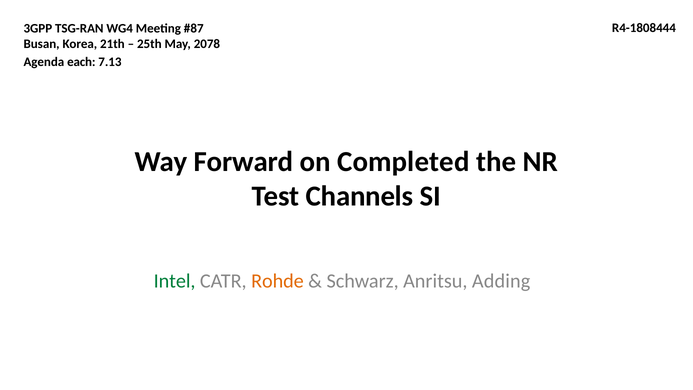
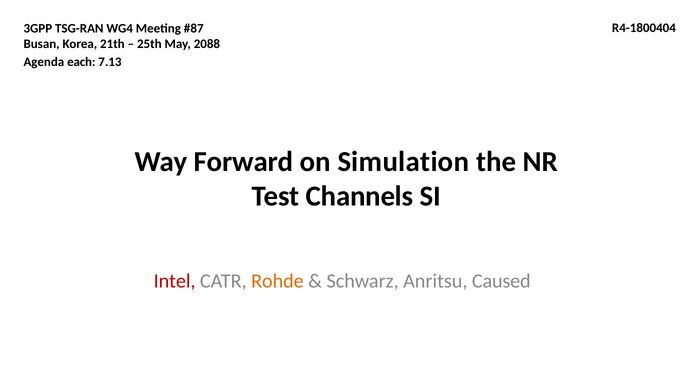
R4-1808444: R4-1808444 -> R4-1800404
2078: 2078 -> 2088
Completed: Completed -> Simulation
Intel colour: green -> red
Adding: Adding -> Caused
